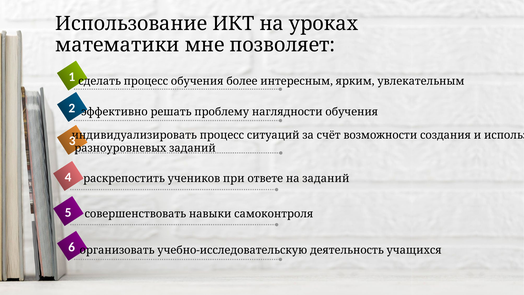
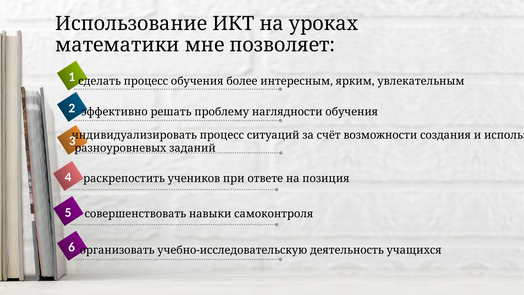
на заданий: заданий -> позиция
